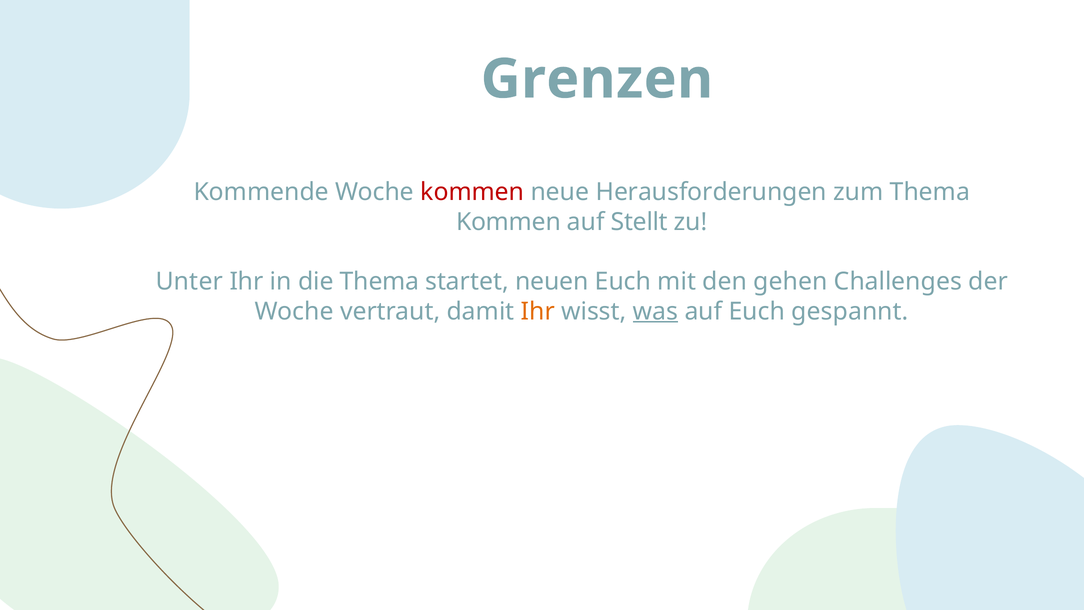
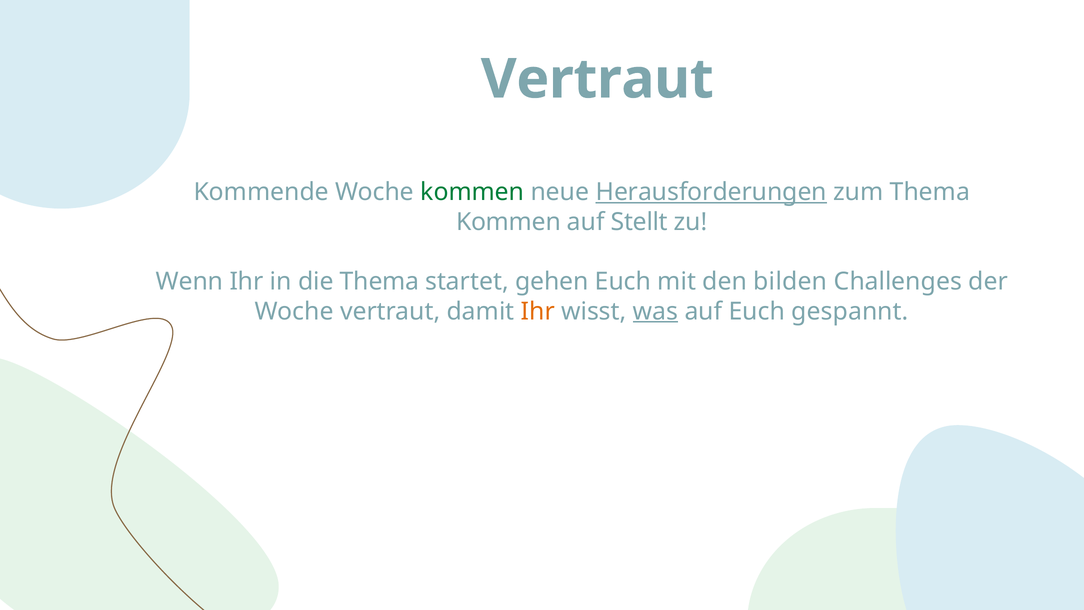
Grenzen at (597, 79): Grenzen -> Vertraut
kommen at (472, 192) colour: red -> green
Herausforderungen underline: none -> present
Unter: Unter -> Wenn
neuen: neuen -> gehen
gehen: gehen -> bilden
